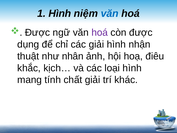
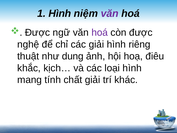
văn at (110, 14) colour: blue -> purple
dụng: dụng -> nghệ
nhận: nhận -> riêng
nhân: nhân -> dung
